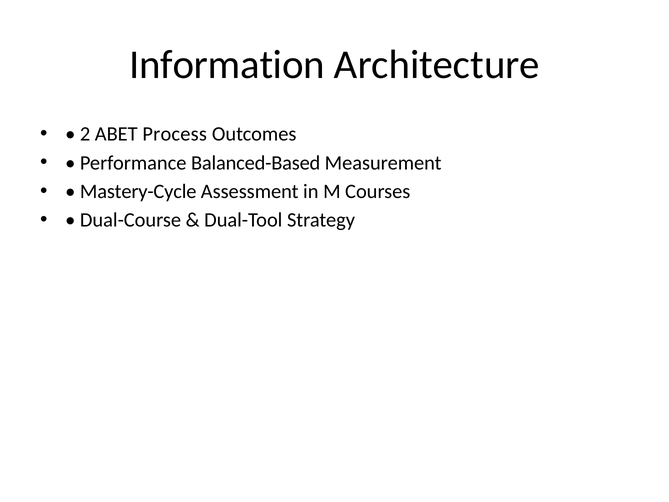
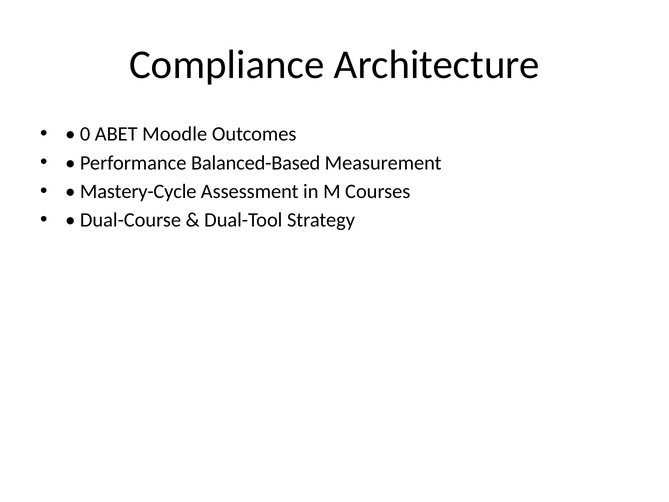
Information: Information -> Compliance
2: 2 -> 0
Process: Process -> Moodle
